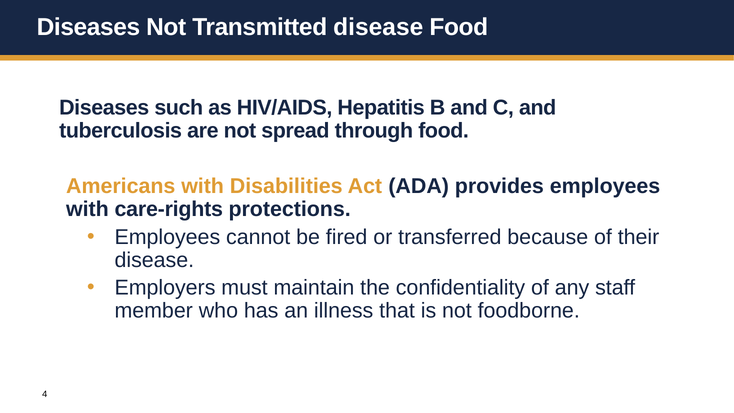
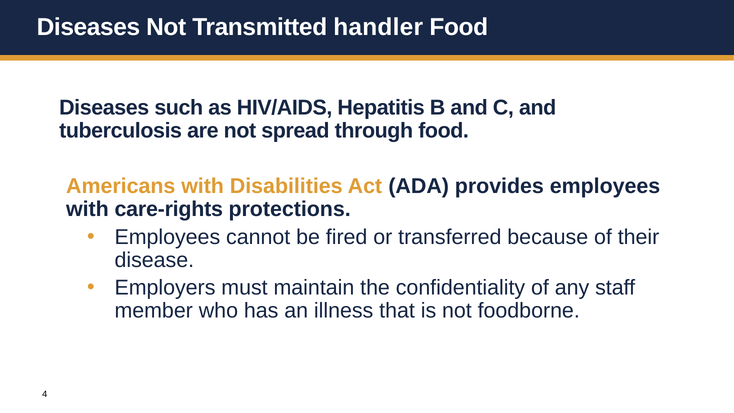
Transmitted disease: disease -> handler
